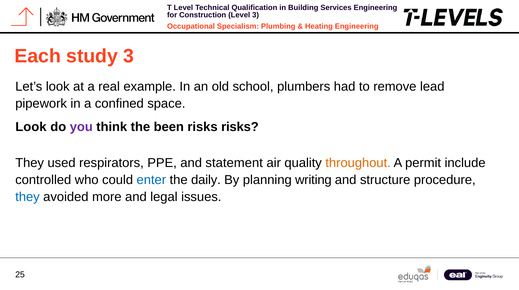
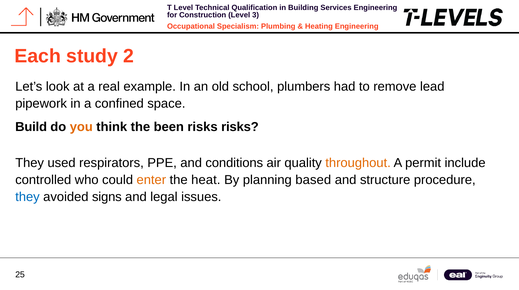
study 3: 3 -> 2
Look at (31, 127): Look -> Build
you colour: purple -> orange
statement: statement -> conditions
enter colour: blue -> orange
daily: daily -> heat
writing: writing -> based
more: more -> signs
